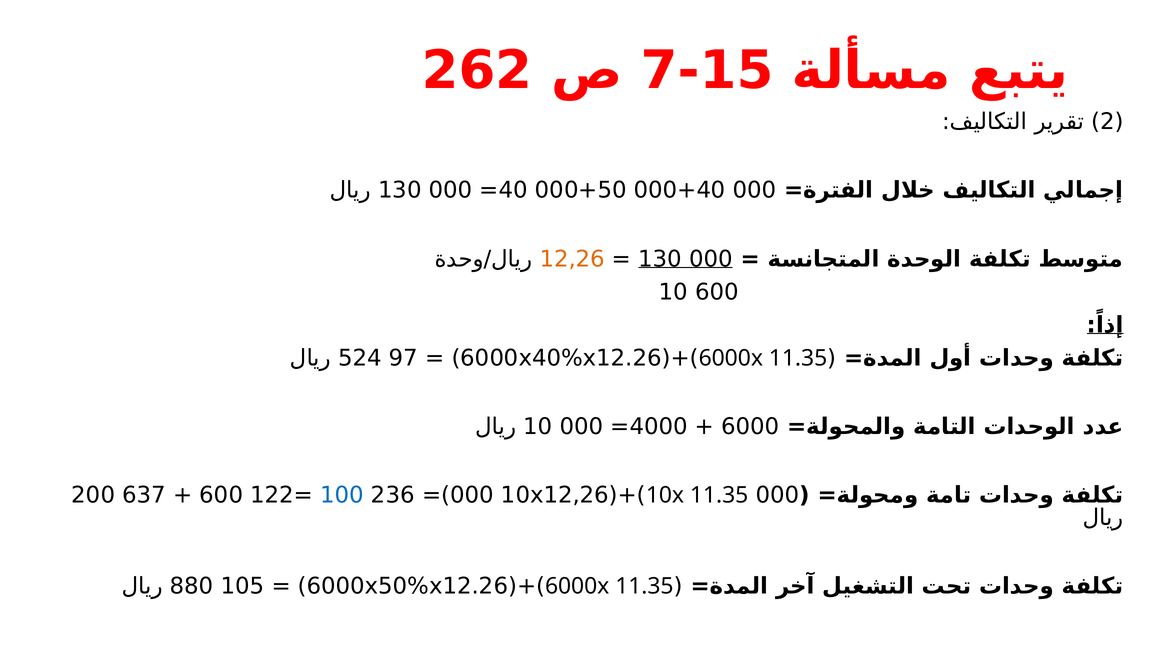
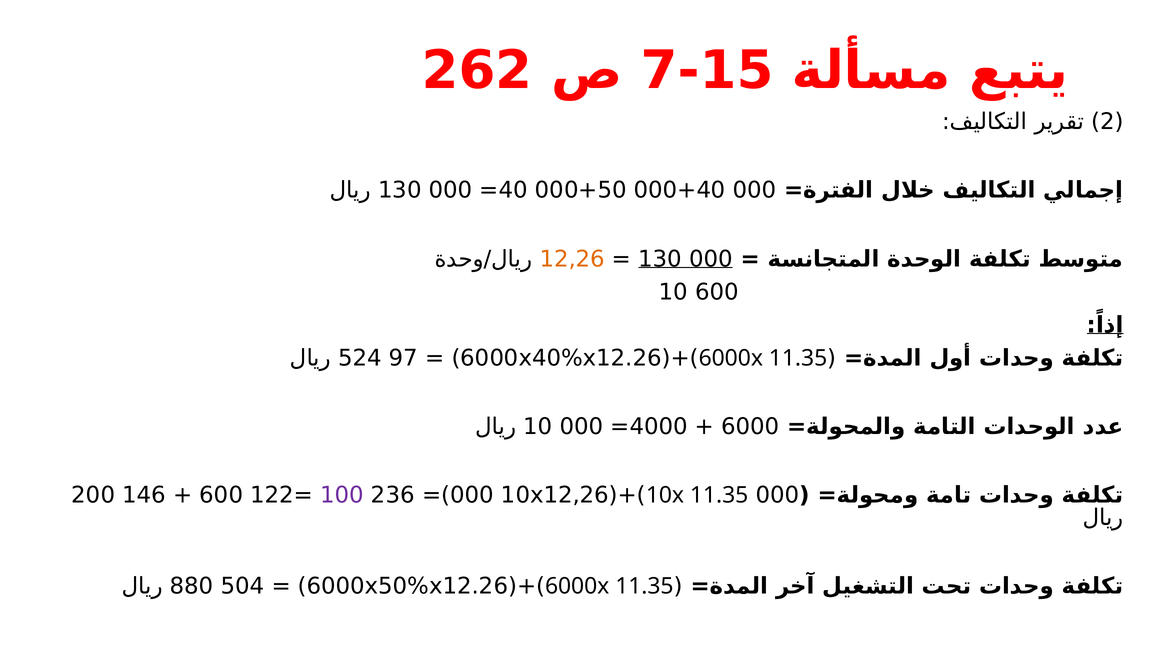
637: 637 -> 146
100 colour: blue -> purple
105: 105 -> 504
